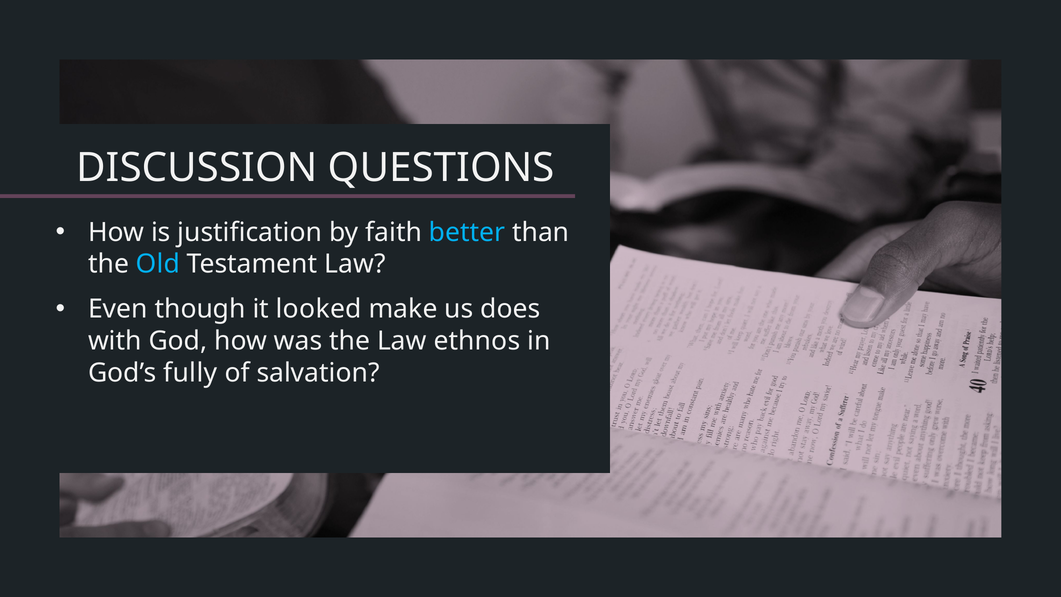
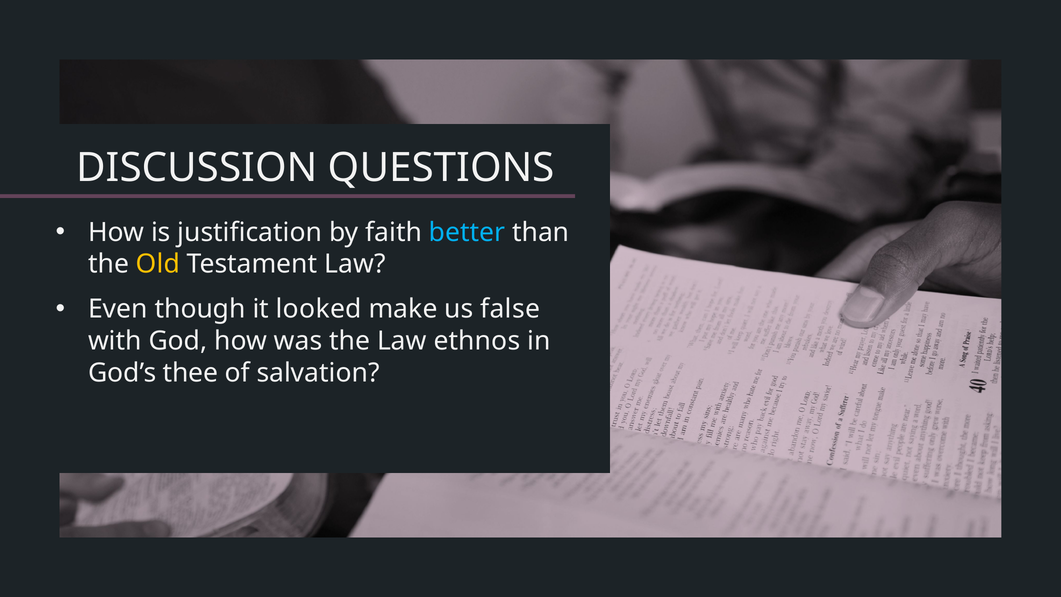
Old colour: light blue -> yellow
does: does -> false
fully: fully -> thee
